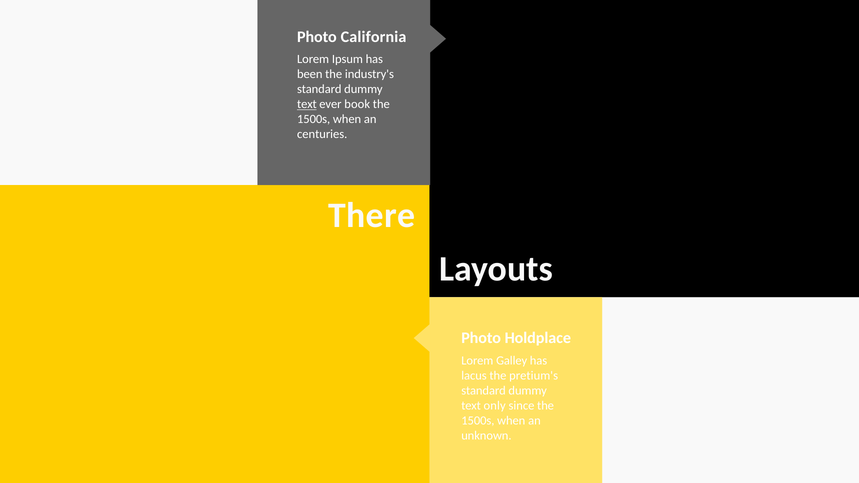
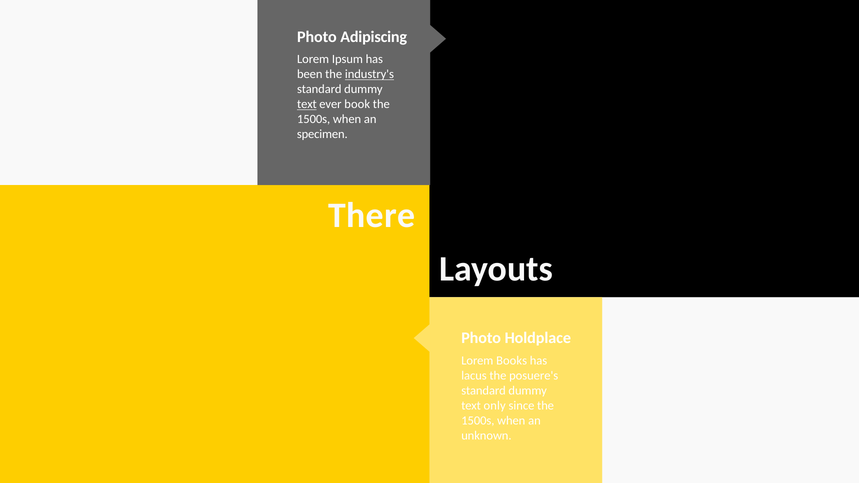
California: California -> Adipiscing
industry's underline: none -> present
centuries: centuries -> specimen
Galley: Galley -> Books
pretium's: pretium's -> posuere's
